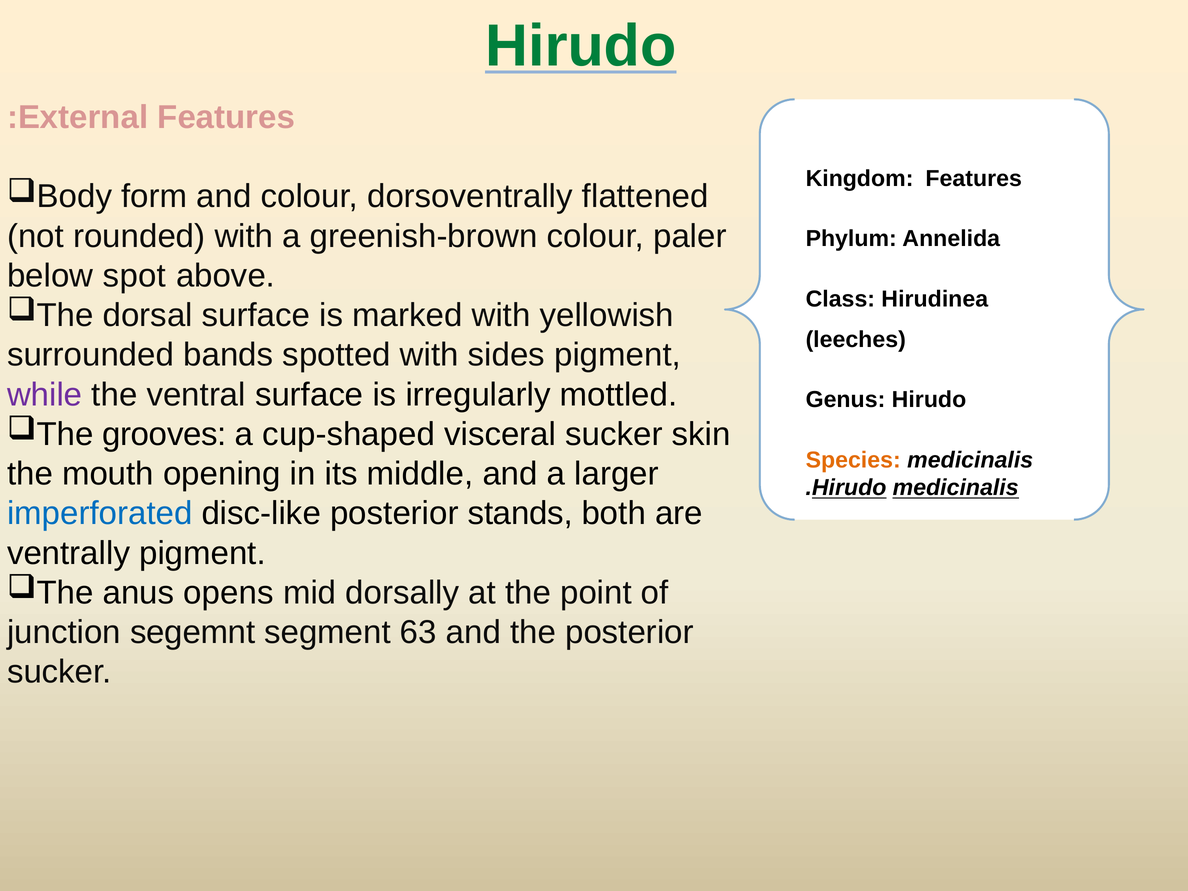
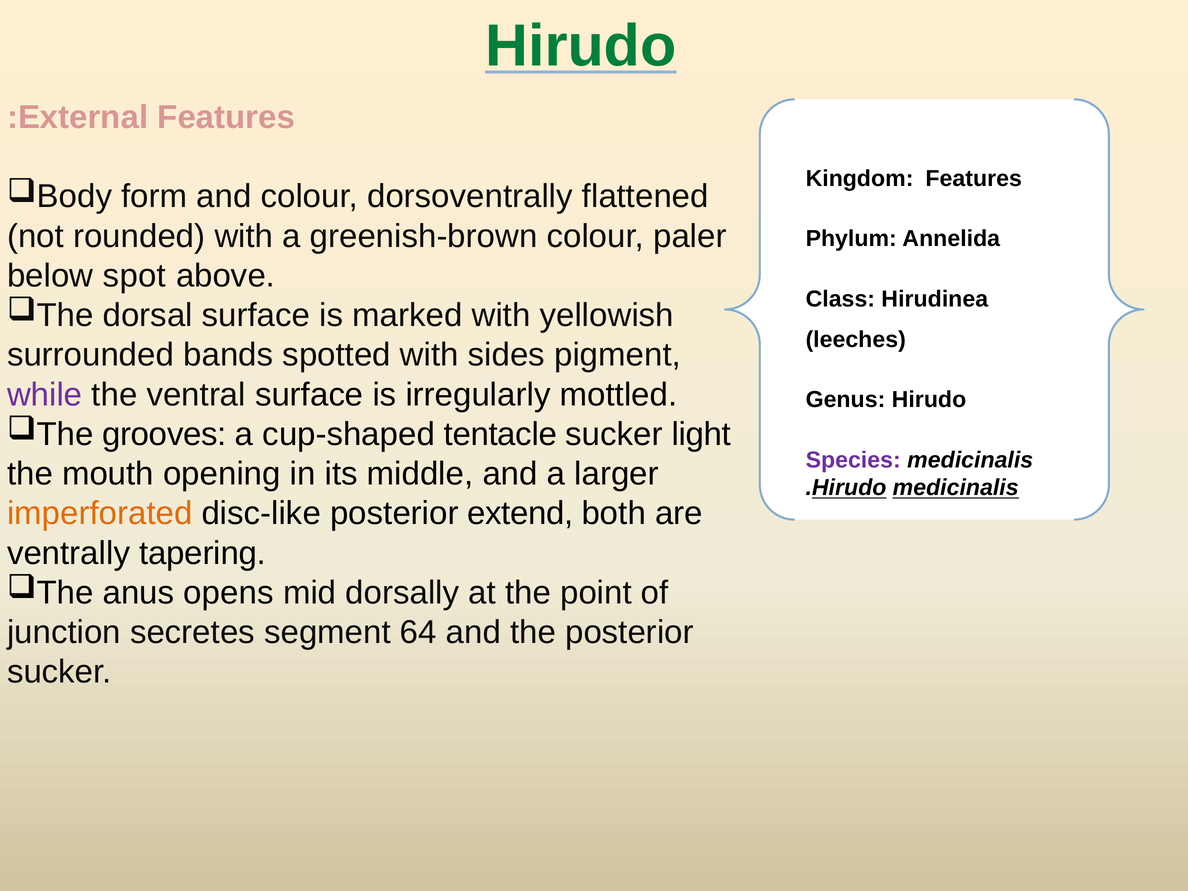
visceral: visceral -> tentacle
skin: skin -> light
Species colour: orange -> purple
imperforated colour: blue -> orange
stands: stands -> extend
ventrally pigment: pigment -> tapering
segemnt: segemnt -> secretes
63: 63 -> 64
